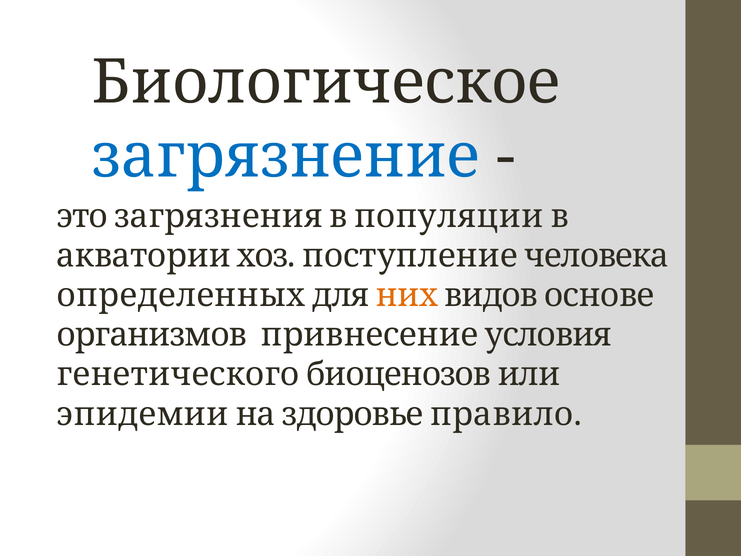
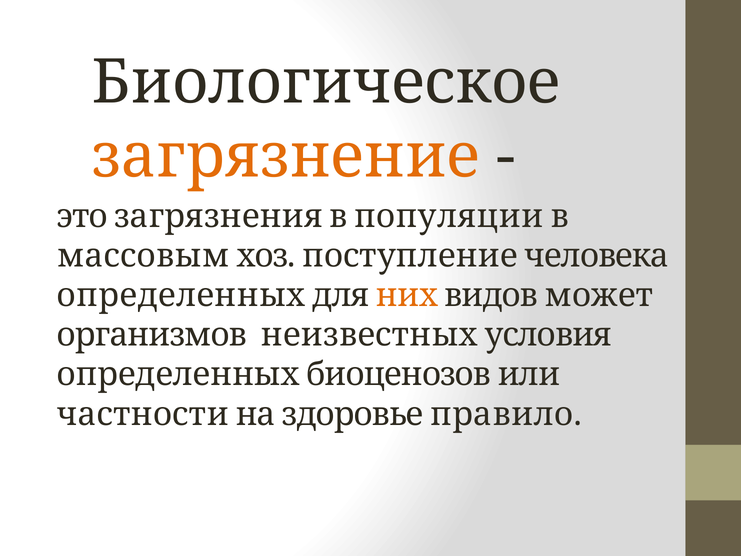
загрязнение colour: blue -> orange
акватории: акватории -> массовым
основе: основе -> может
привнесение: привнесение -> неизвестных
генетического at (178, 374): генетического -> определенных
эпидемии: эпидемии -> частности
